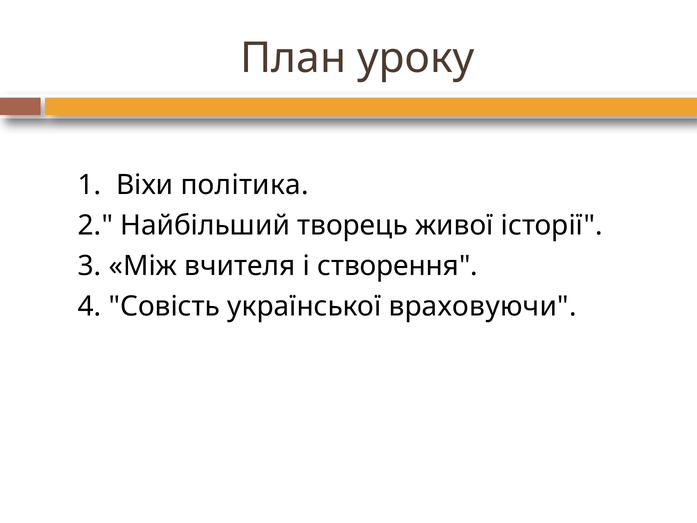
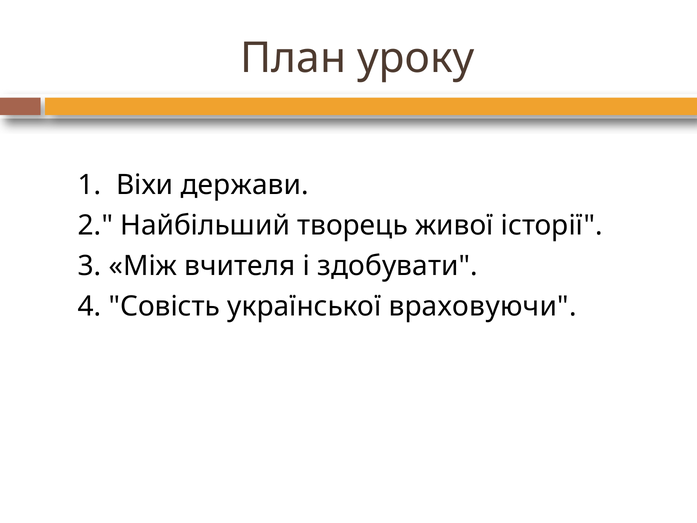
політика: політика -> держави
створення: створення -> здобувати
